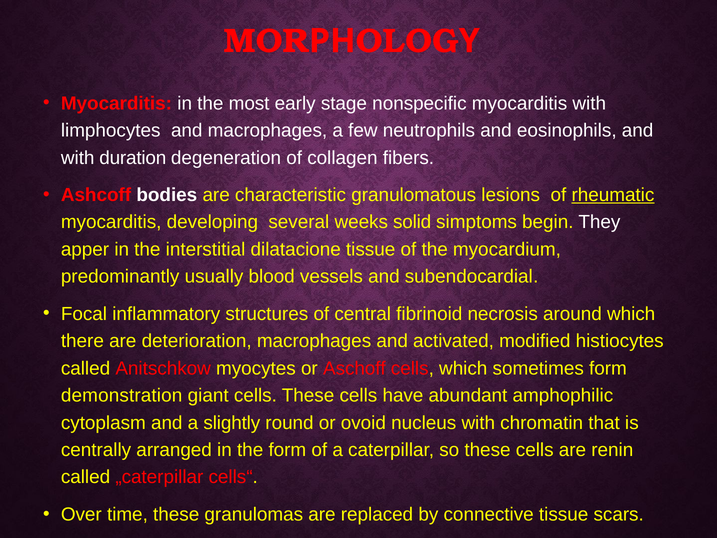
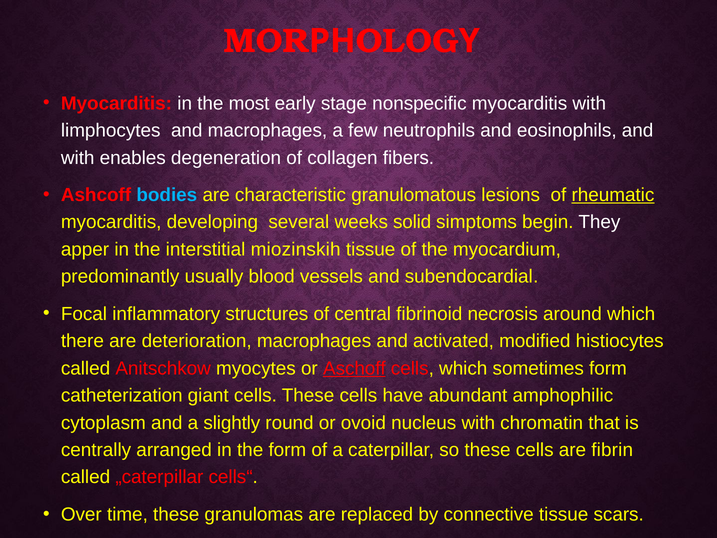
duration: duration -> enables
bodies colour: white -> light blue
dilatacione: dilatacione -> miozinskih
Aschoff underline: none -> present
demonstration: demonstration -> catheterization
renin: renin -> fibrin
